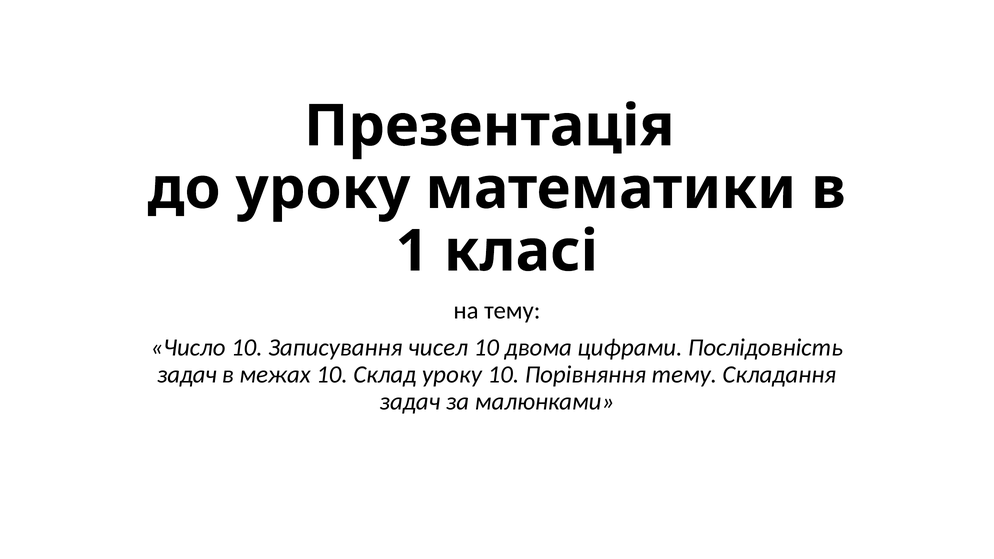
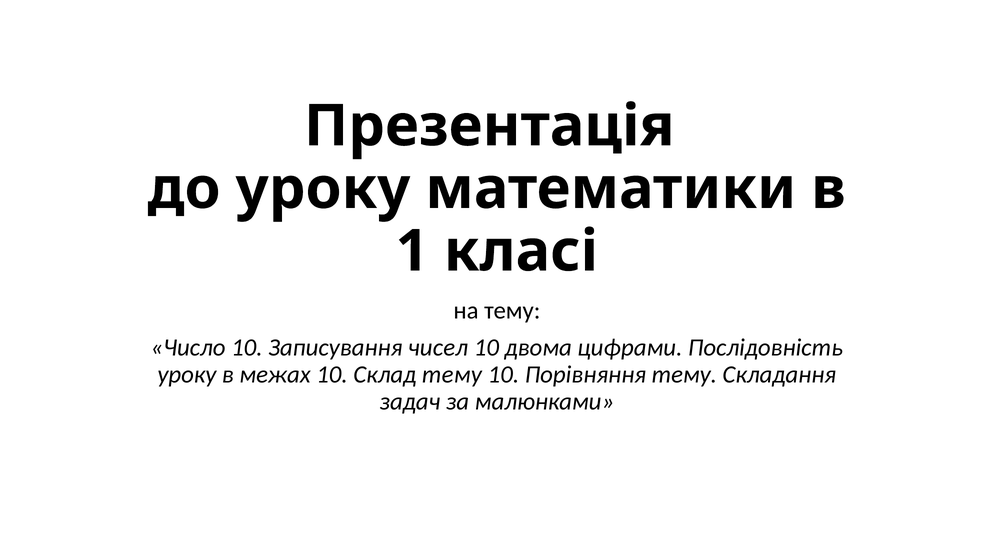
задач at (187, 375): задач -> уроку
Склад уроку: уроку -> тему
